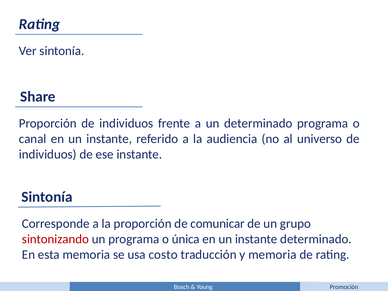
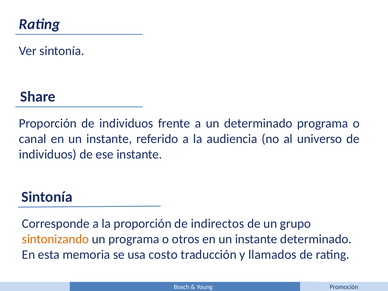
comunicar: comunicar -> indirectos
sintonizando colour: red -> orange
única: única -> otros
y memoria: memoria -> llamados
